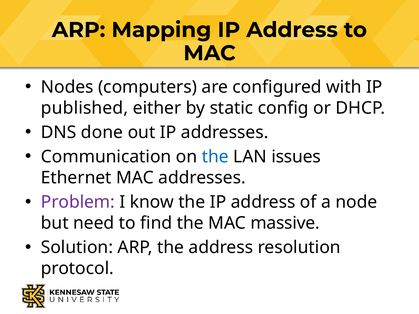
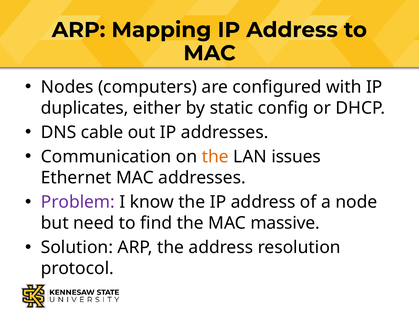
published: published -> duplicates
done: done -> cable
the at (215, 157) colour: blue -> orange
